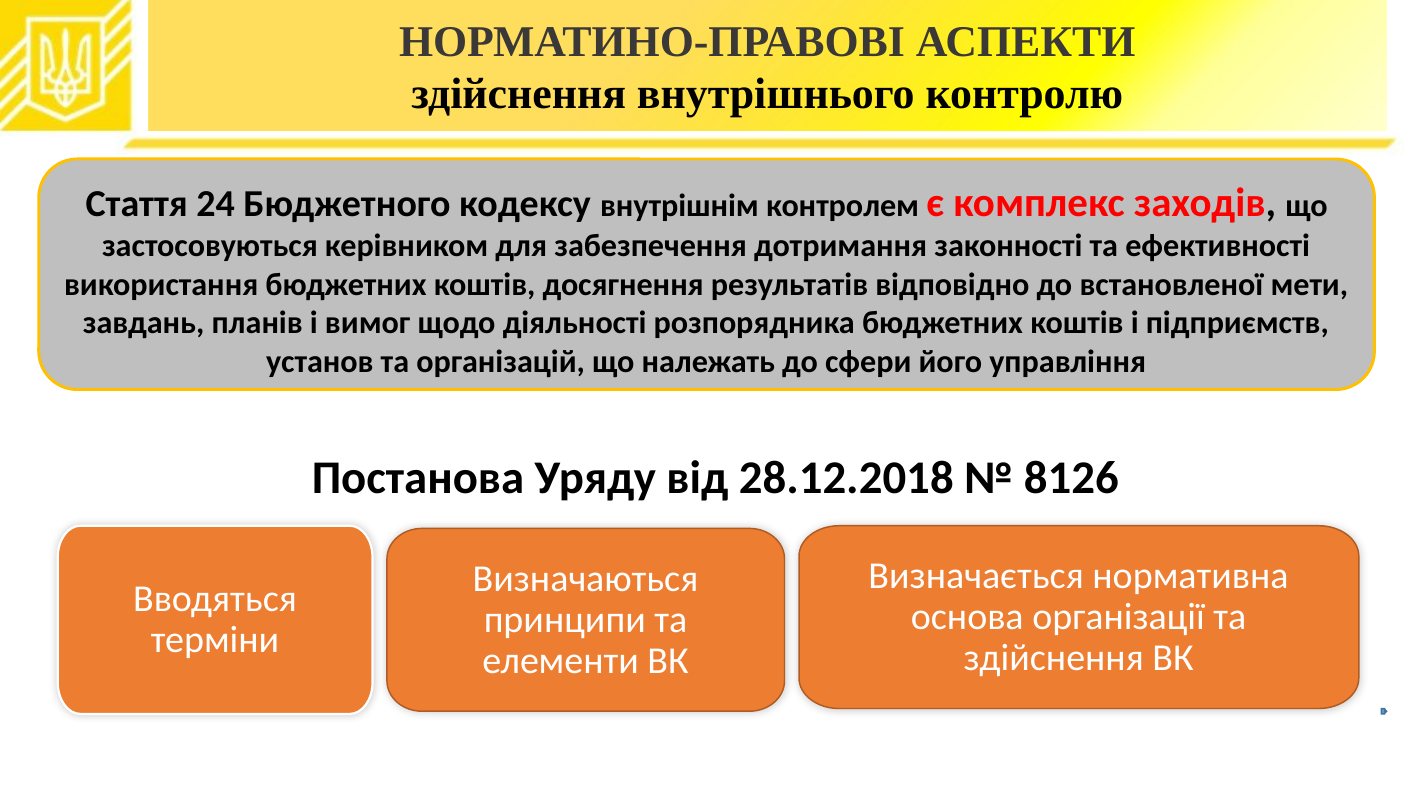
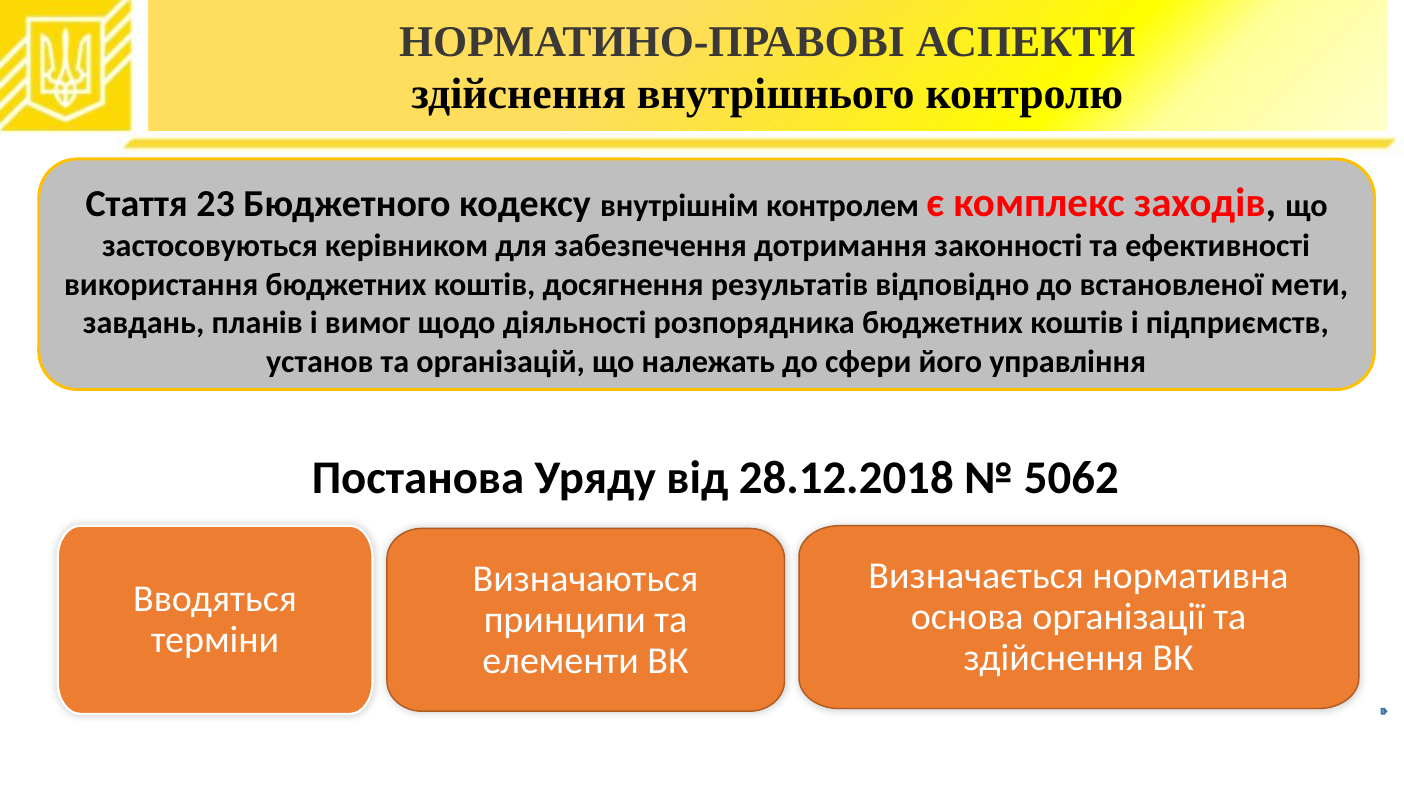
24: 24 -> 23
8126: 8126 -> 5062
